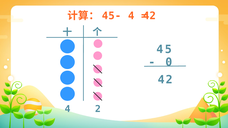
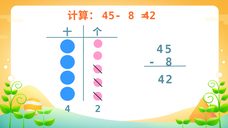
4 at (131, 16): 4 -> 8
0 at (169, 62): 0 -> 8
